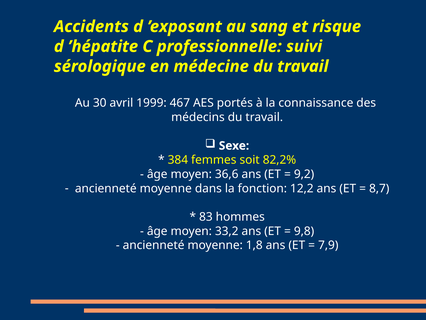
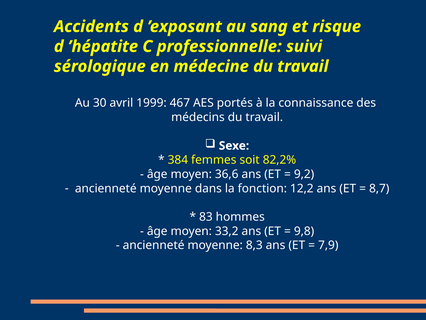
1,8: 1,8 -> 8,3
